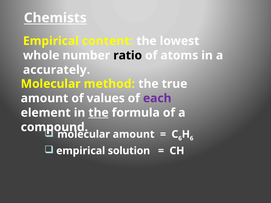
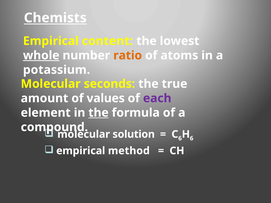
whole underline: none -> present
ratio colour: black -> orange
accurately: accurately -> potassium
method: method -> seconds
molecular amount: amount -> solution
solution: solution -> method
